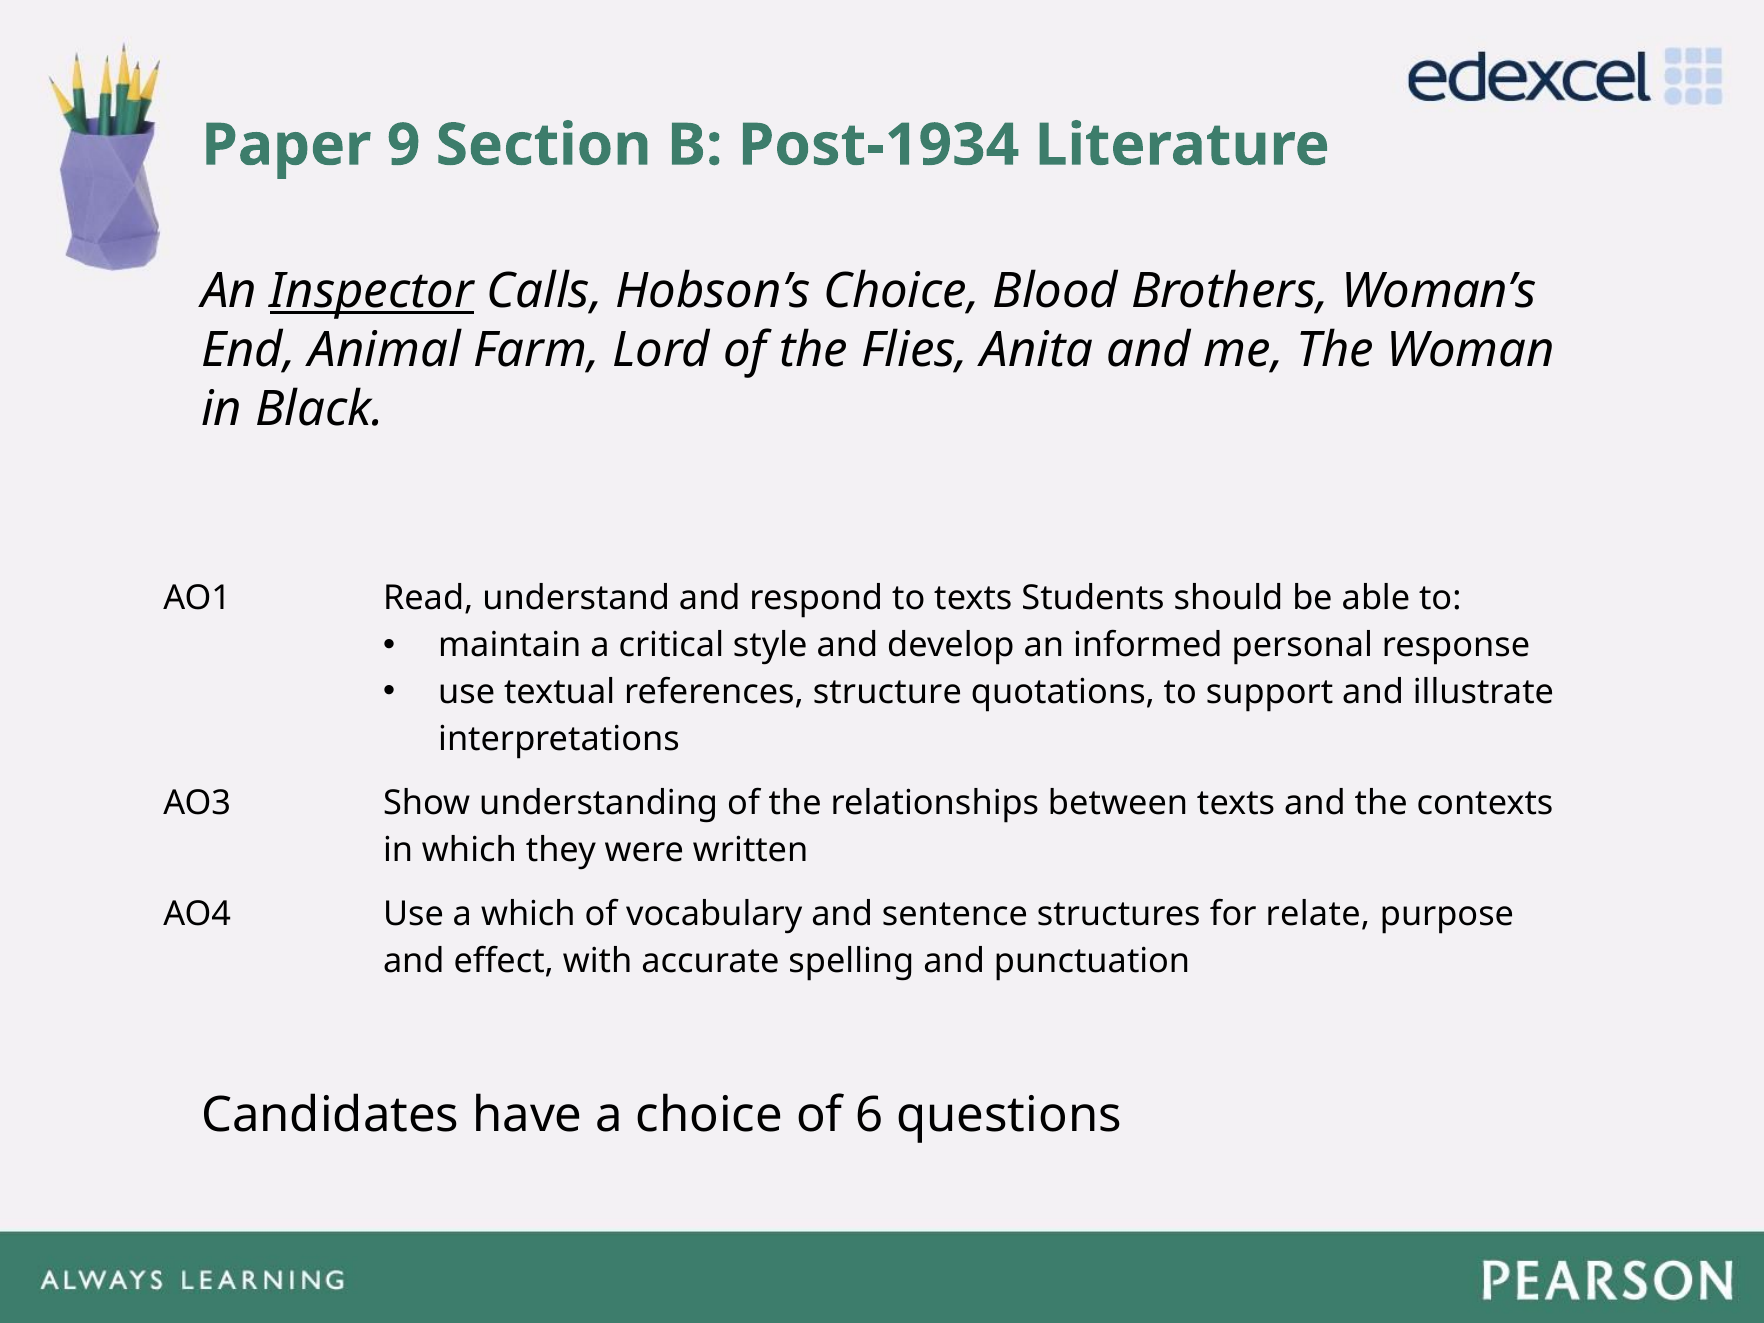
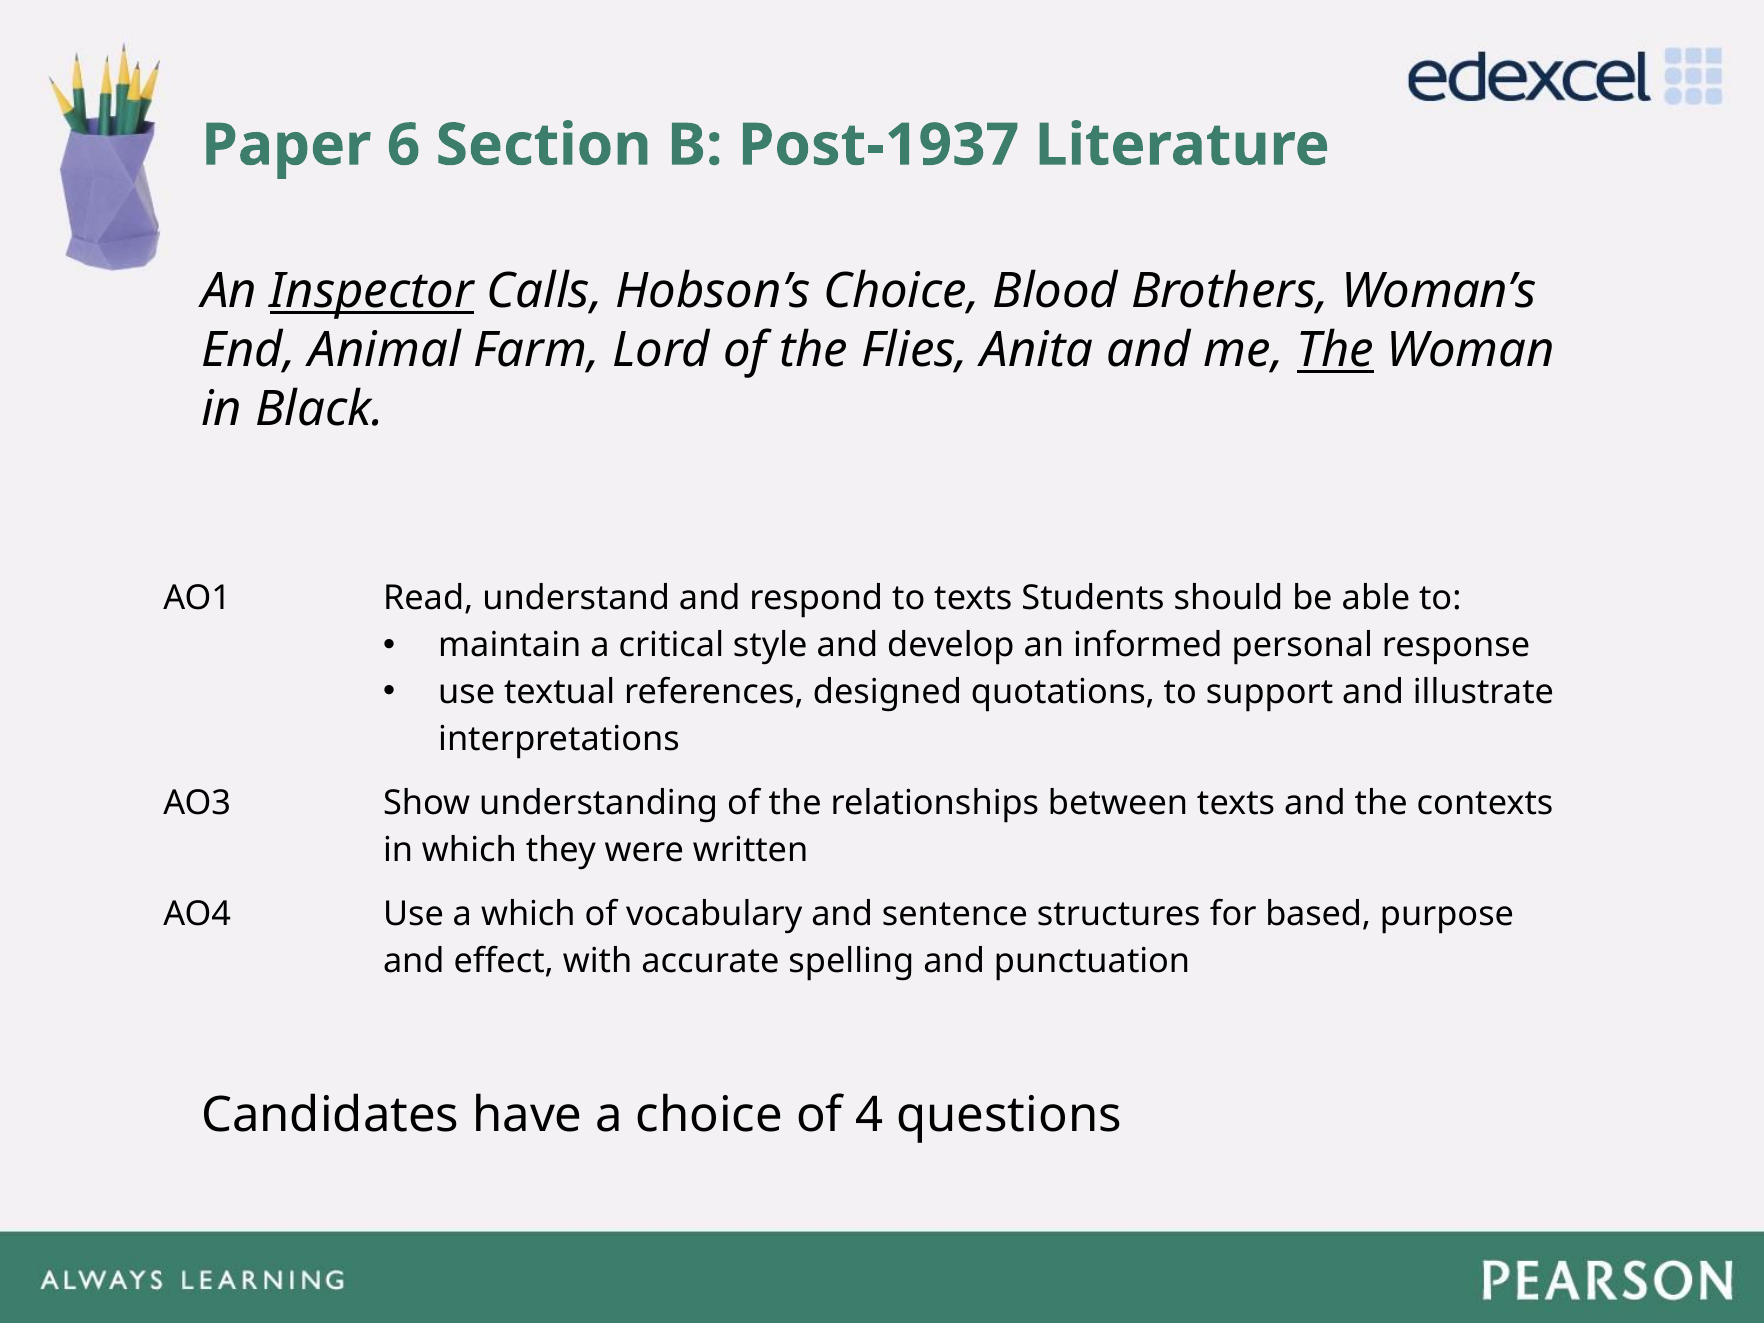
9: 9 -> 6
Post-1934: Post-1934 -> Post-1937
The at (1335, 350) underline: none -> present
structure: structure -> designed
relate: relate -> based
6: 6 -> 4
